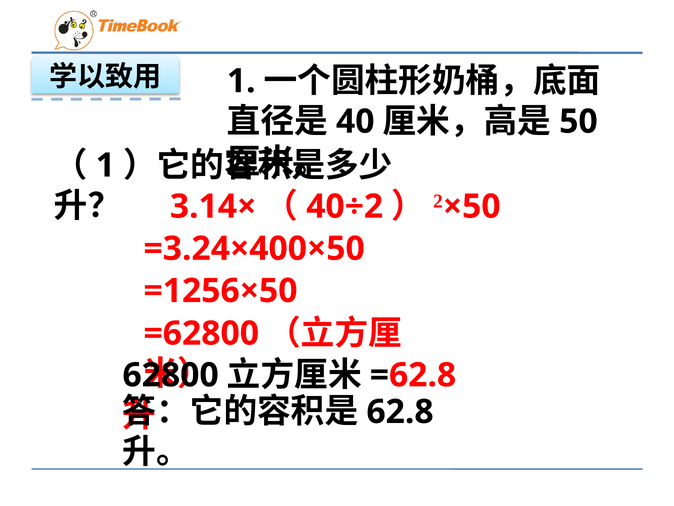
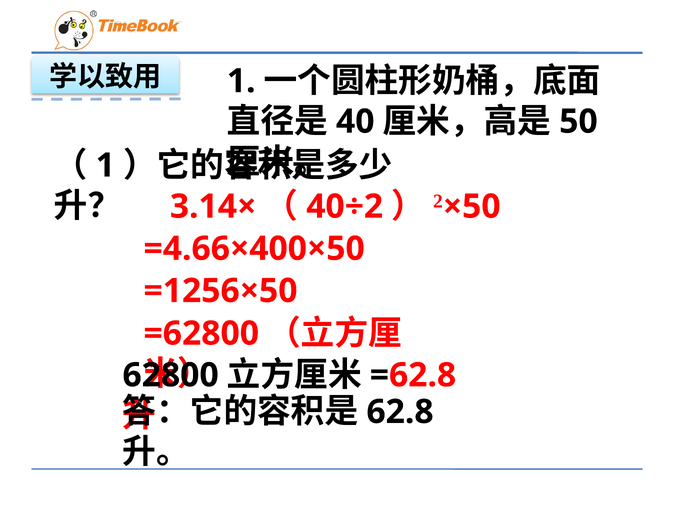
=3.24×400×50: =3.24×400×50 -> =4.66×400×50
